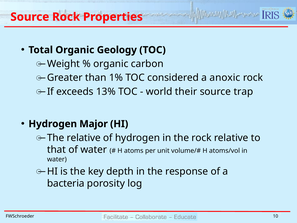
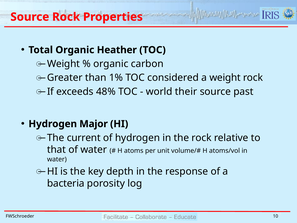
Geology: Geology -> Heather
a anoxic: anoxic -> weight
13%: 13% -> 48%
trap: trap -> past
The relative: relative -> current
